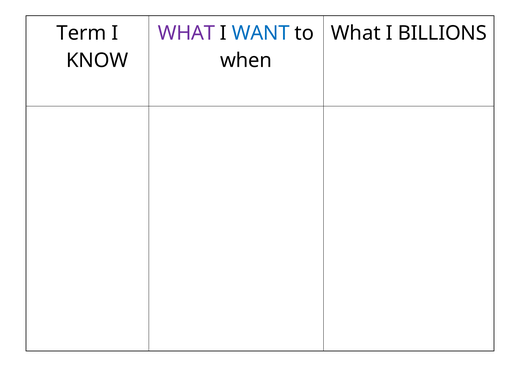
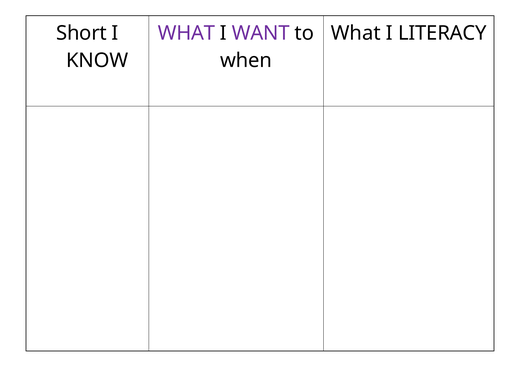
Term: Term -> Short
WANT colour: blue -> purple
BILLIONS: BILLIONS -> LITERACY
